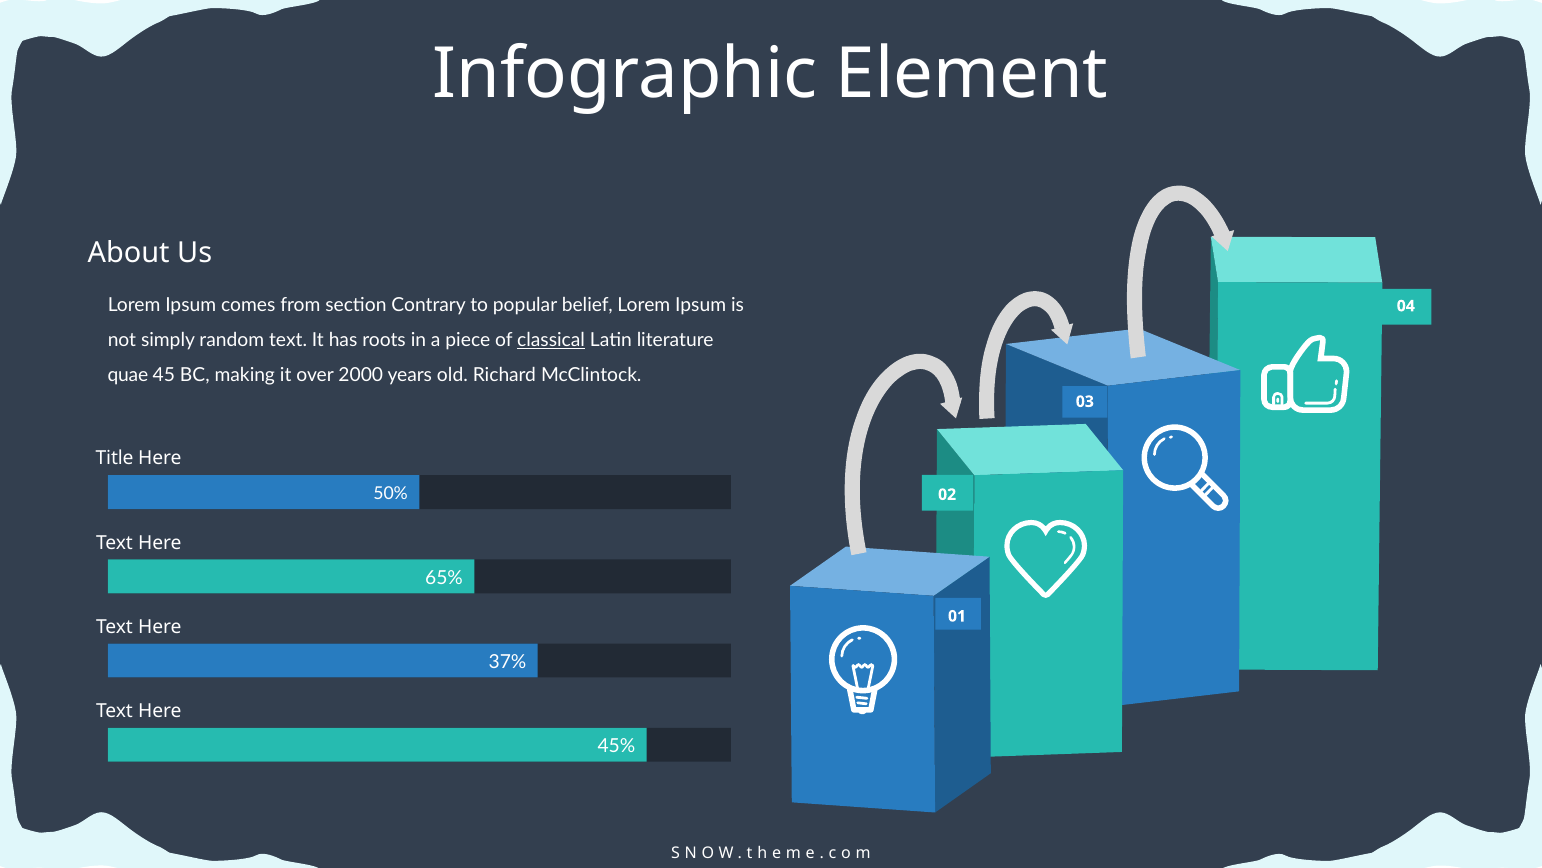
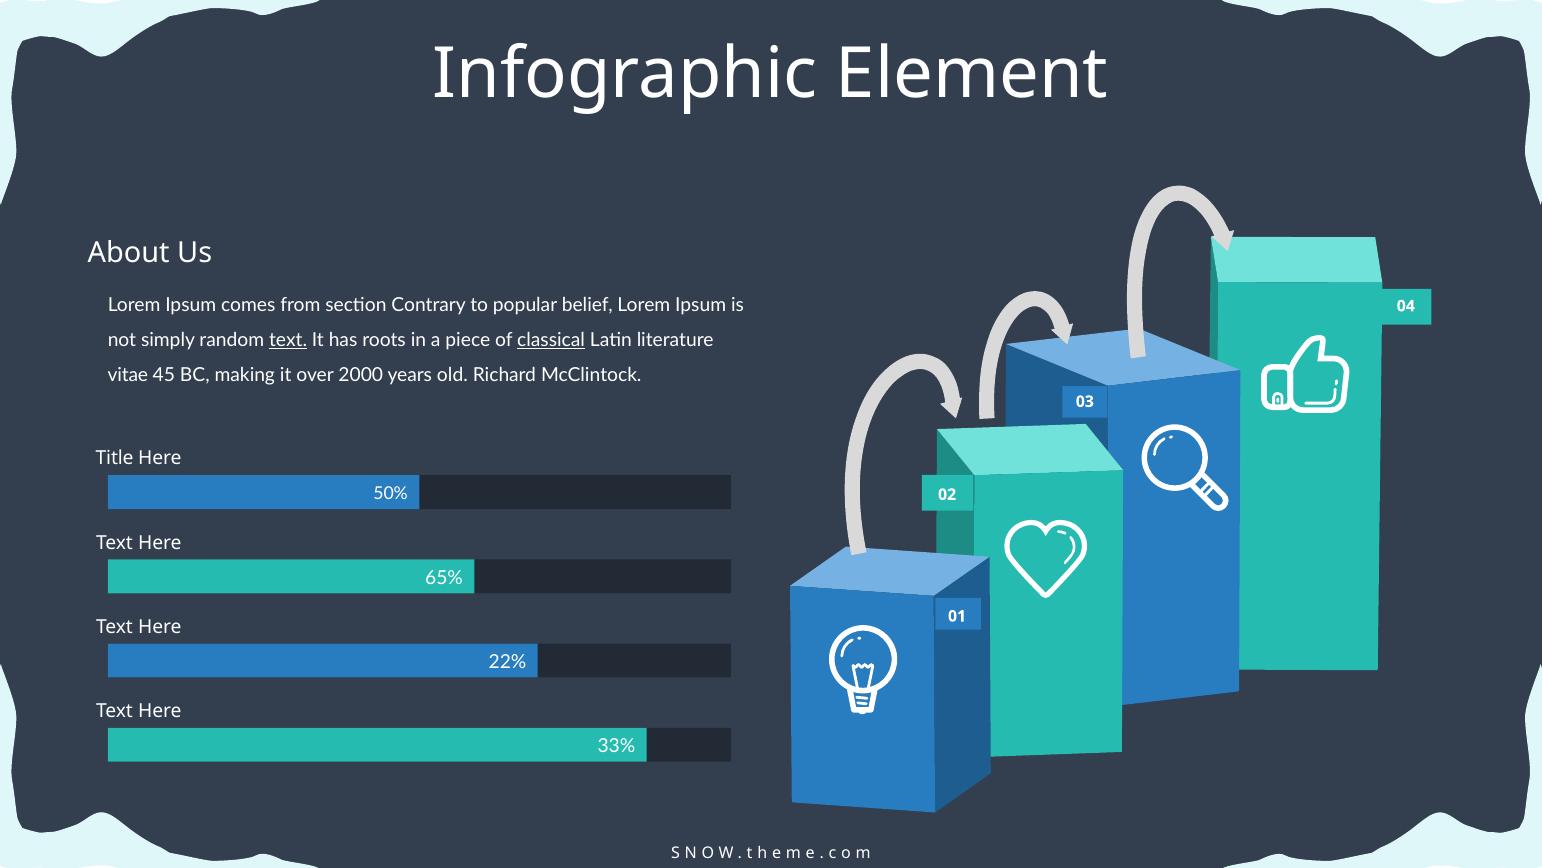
text at (288, 340) underline: none -> present
quae: quae -> vitae
37%: 37% -> 22%
45%: 45% -> 33%
